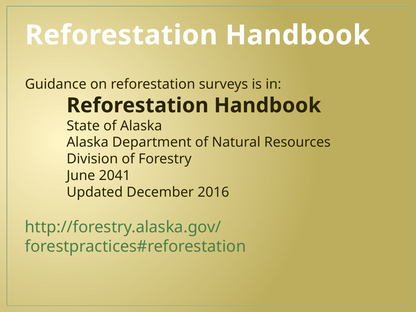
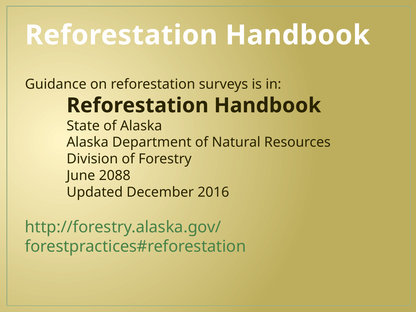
2041: 2041 -> 2088
